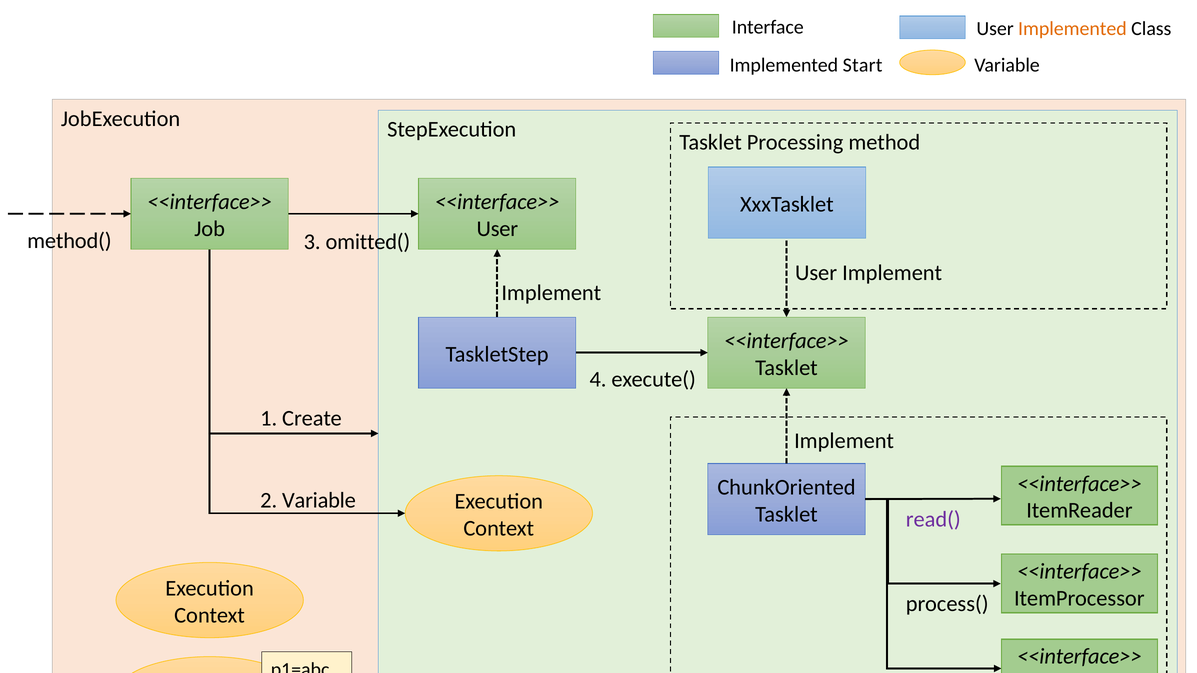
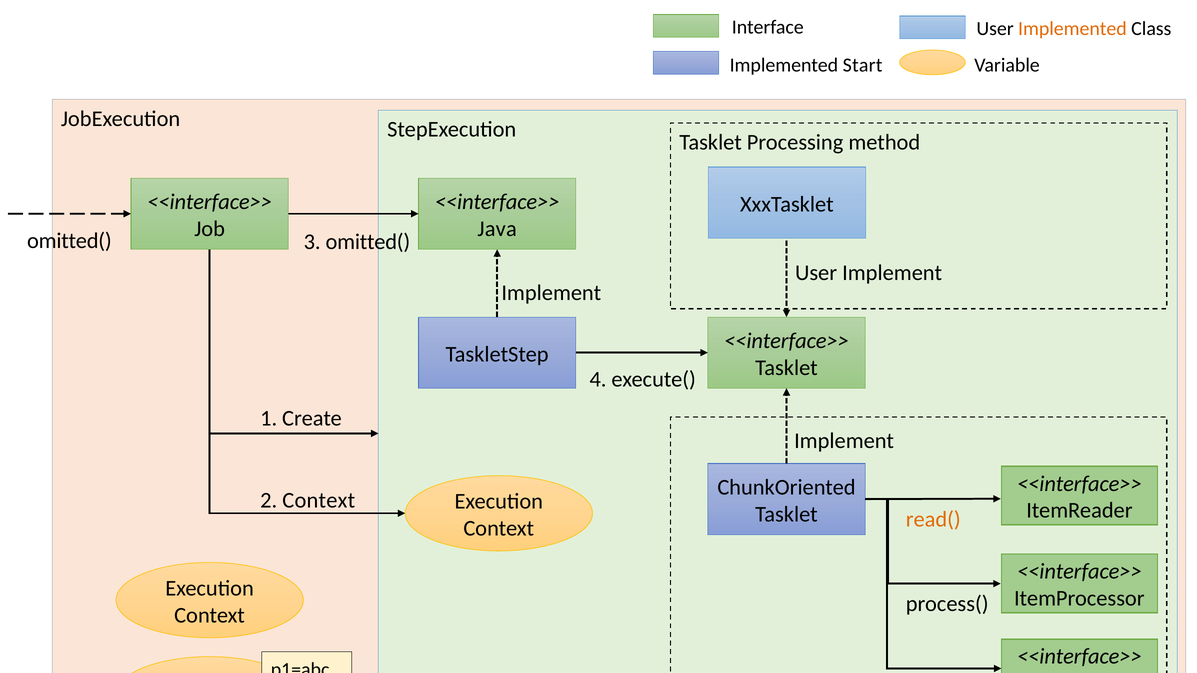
User at (497, 229): User -> Java
method( at (69, 241): method( -> omitted(
2 Variable: Variable -> Context
read( colour: purple -> orange
